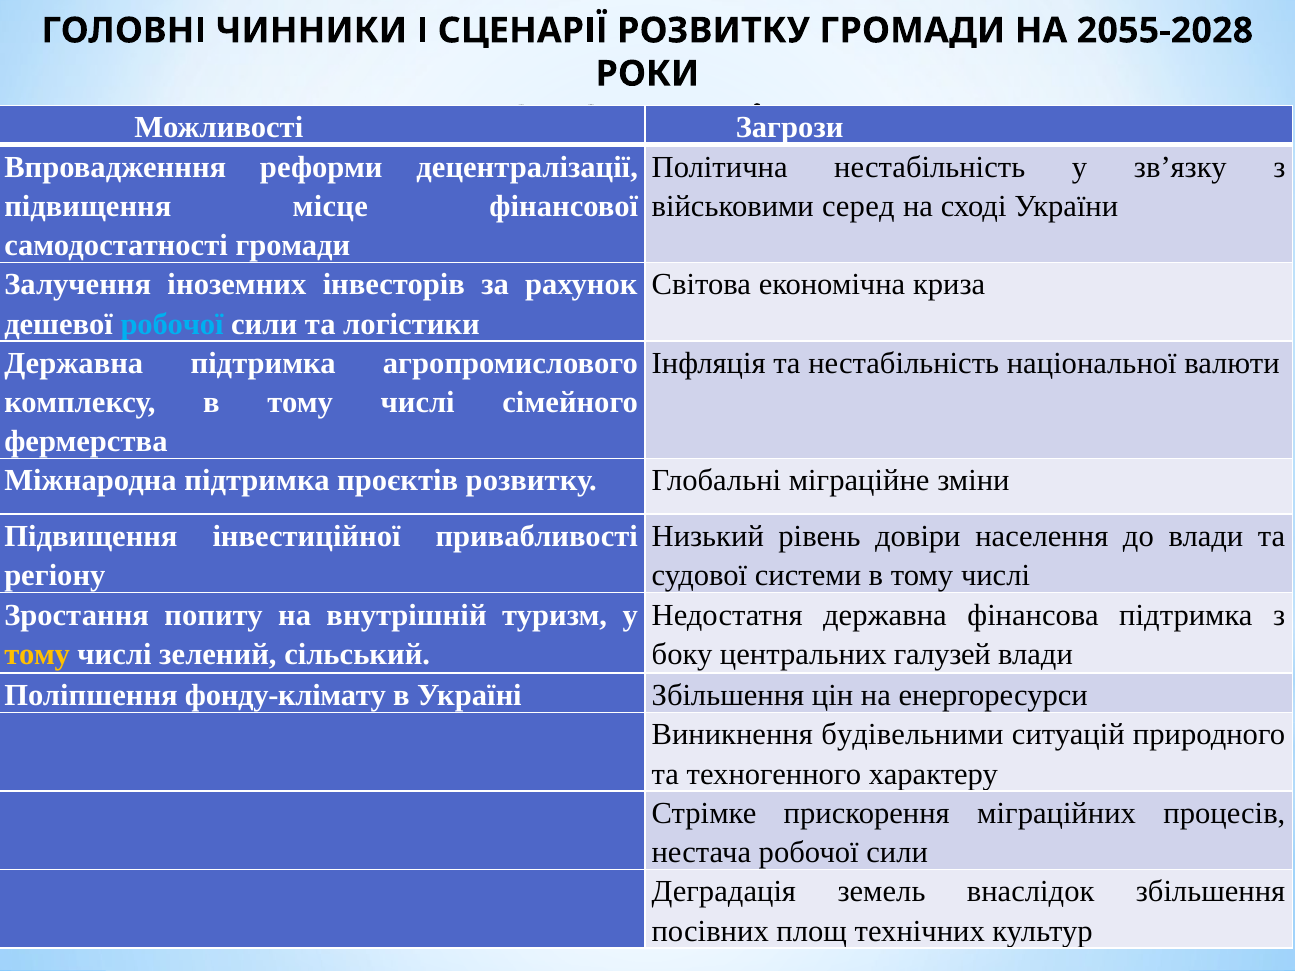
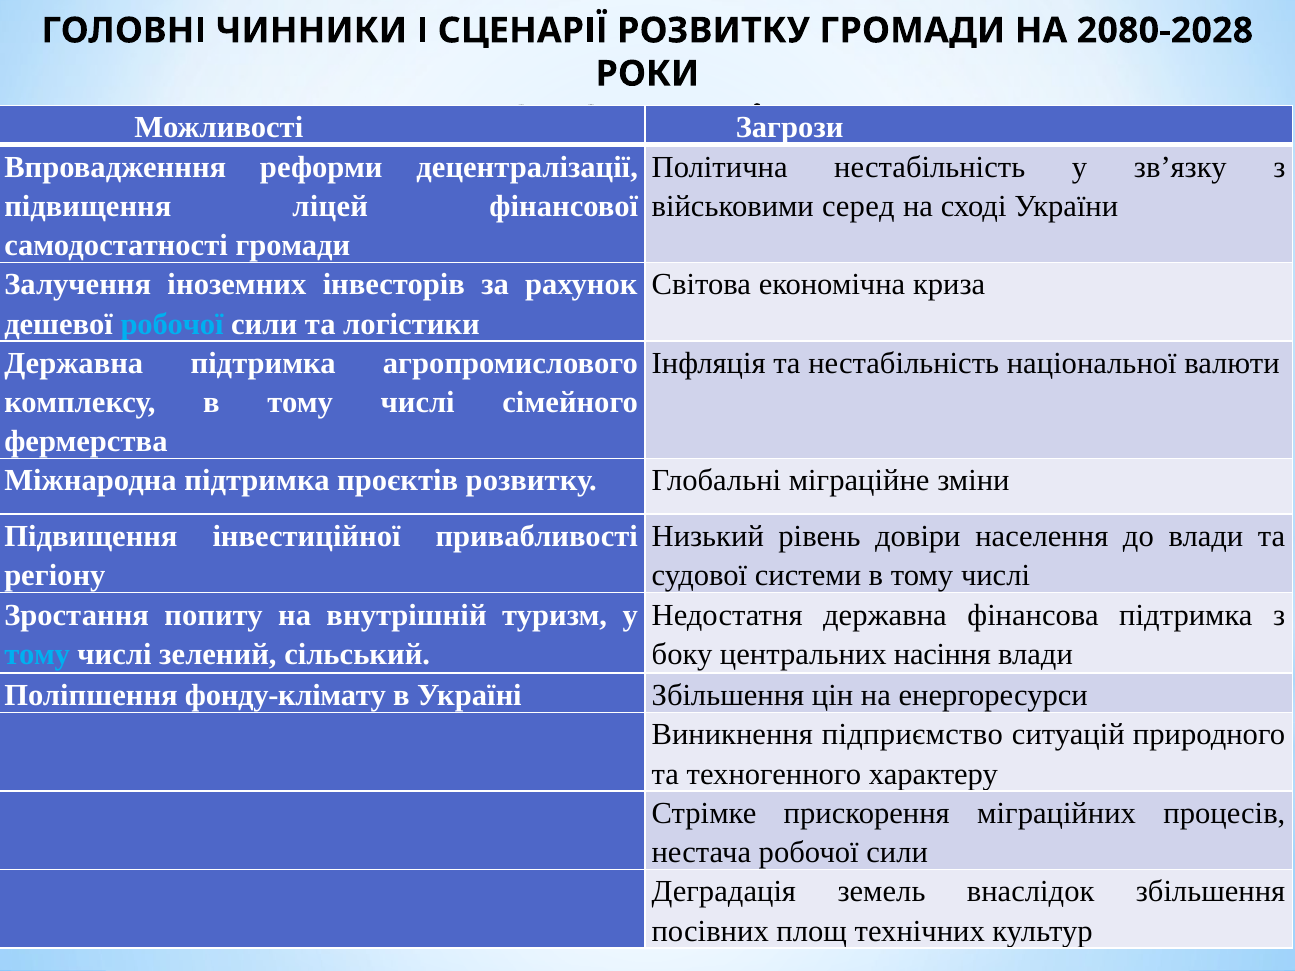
2055-2028: 2055-2028 -> 2080-2028
місце: місце -> ліцей
тому at (37, 654) colour: yellow -> light blue
галузей: галузей -> насіння
будівельними: будівельними -> підприємство
